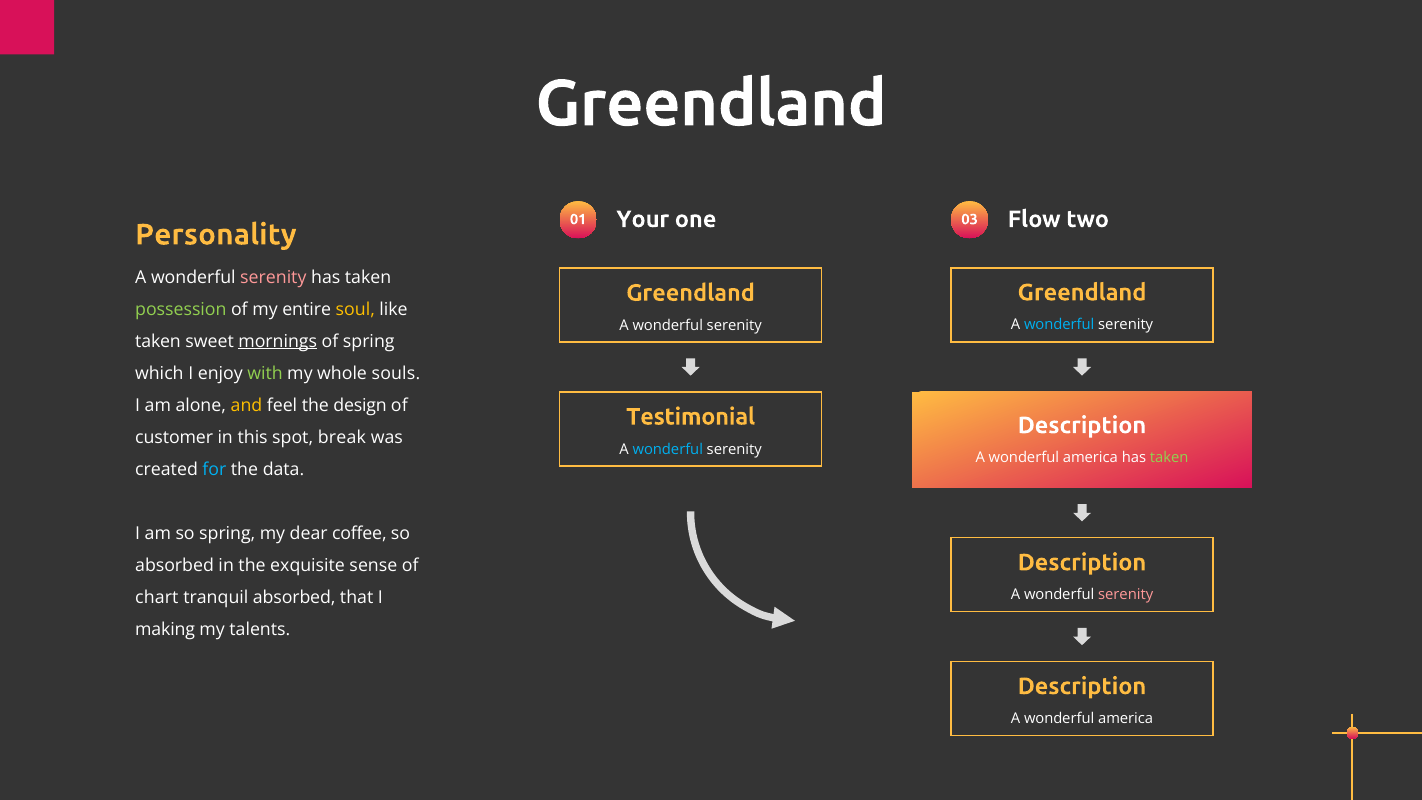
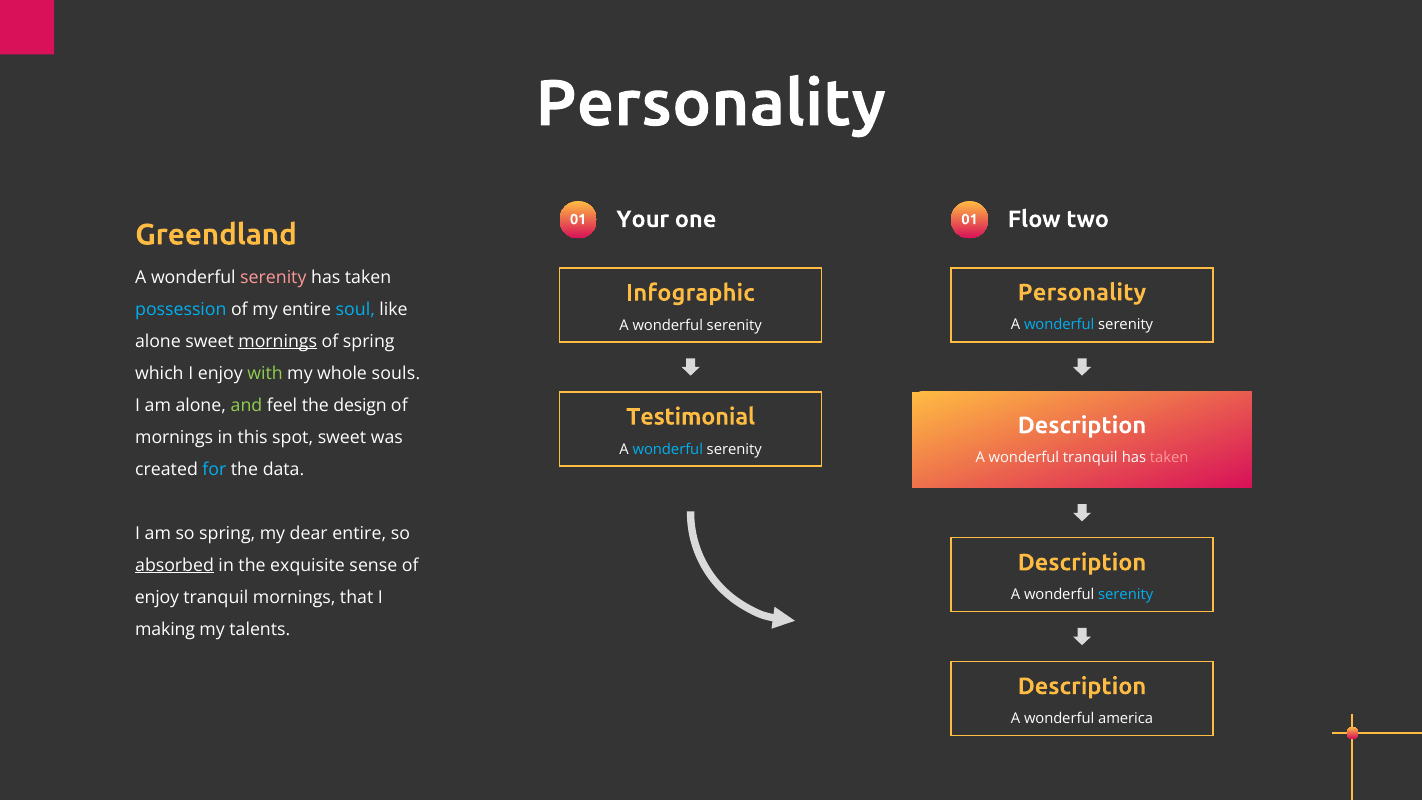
Greendland at (711, 104): Greendland -> Personality
one 03: 03 -> 01
Personality: Personality -> Greendland
Greendland at (1082, 292): Greendland -> Personality
Greendland at (691, 293): Greendland -> Infographic
possession colour: light green -> light blue
soul colour: yellow -> light blue
taken at (158, 341): taken -> alone
and colour: yellow -> light green
customer at (174, 437): customer -> mornings
spot break: break -> sweet
america at (1090, 458): america -> tranquil
taken at (1169, 458) colour: light green -> pink
dear coffee: coffee -> entire
absorbed at (175, 565) underline: none -> present
serenity at (1126, 595) colour: pink -> light blue
chart at (157, 597): chart -> enjoy
tranquil absorbed: absorbed -> mornings
